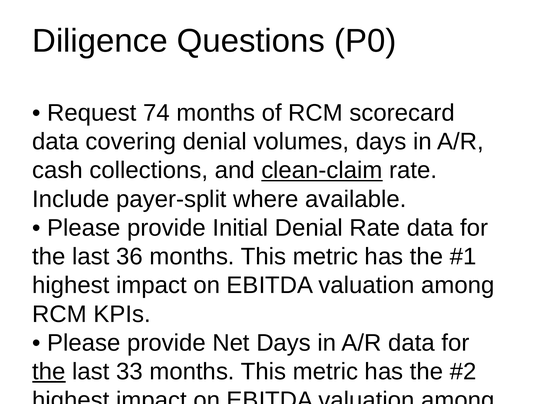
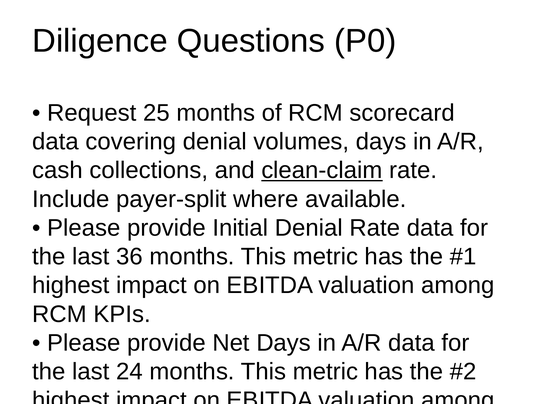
74: 74 -> 25
the at (49, 372) underline: present -> none
33: 33 -> 24
